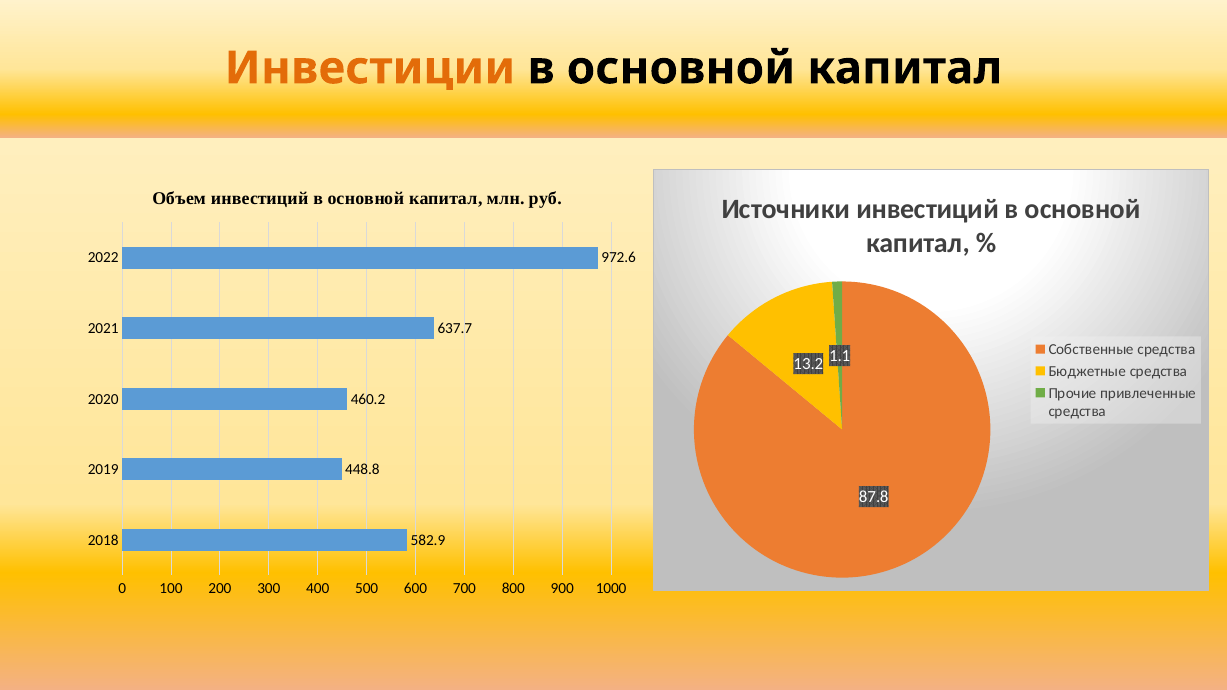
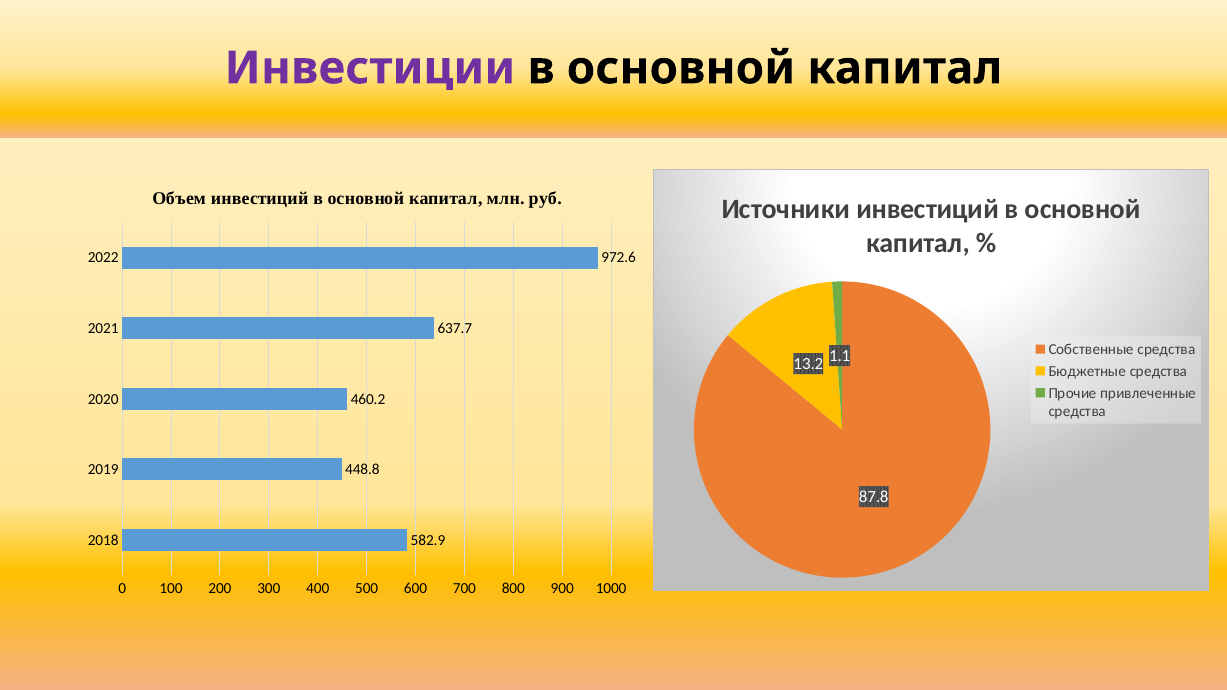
Инвестиции colour: orange -> purple
